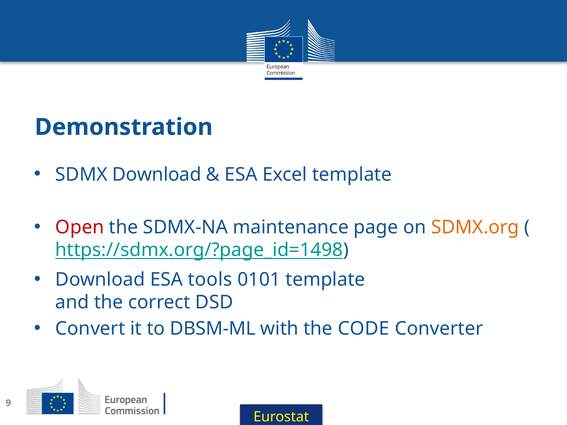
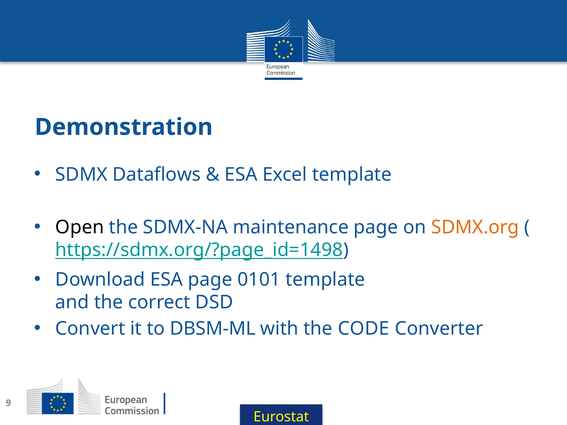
SDMX Download: Download -> Dataflows
Open colour: red -> black
ESA tools: tools -> page
